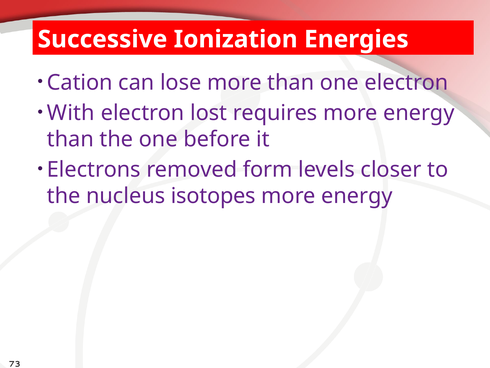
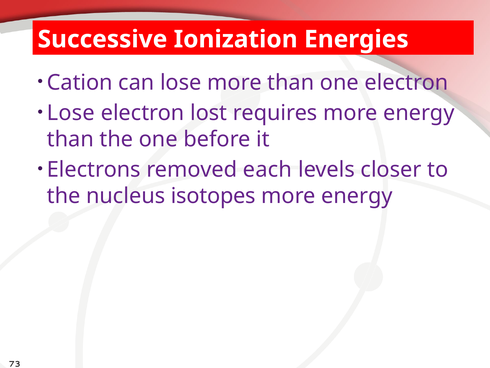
With at (71, 113): With -> Lose
form: form -> each
